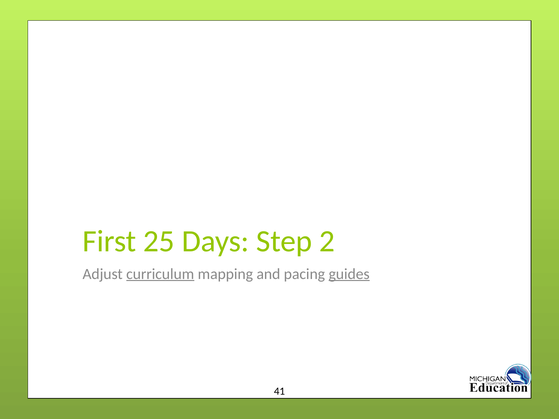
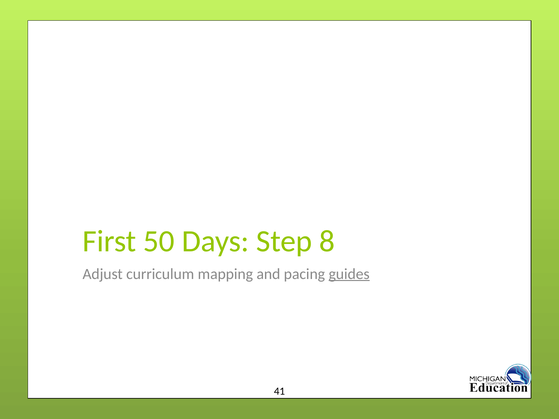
25: 25 -> 50
2: 2 -> 8
curriculum underline: present -> none
